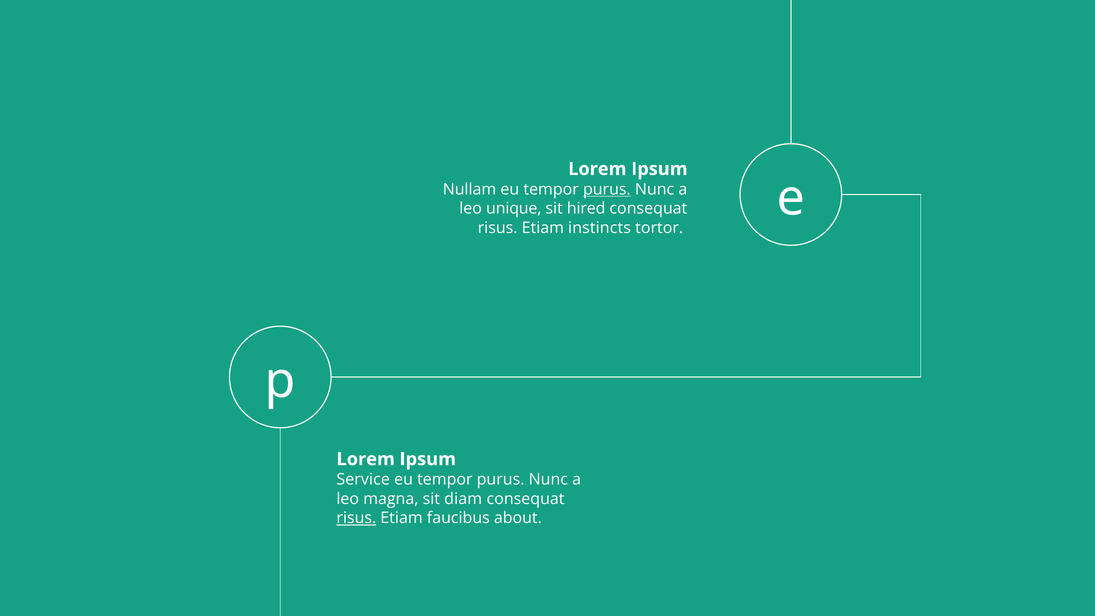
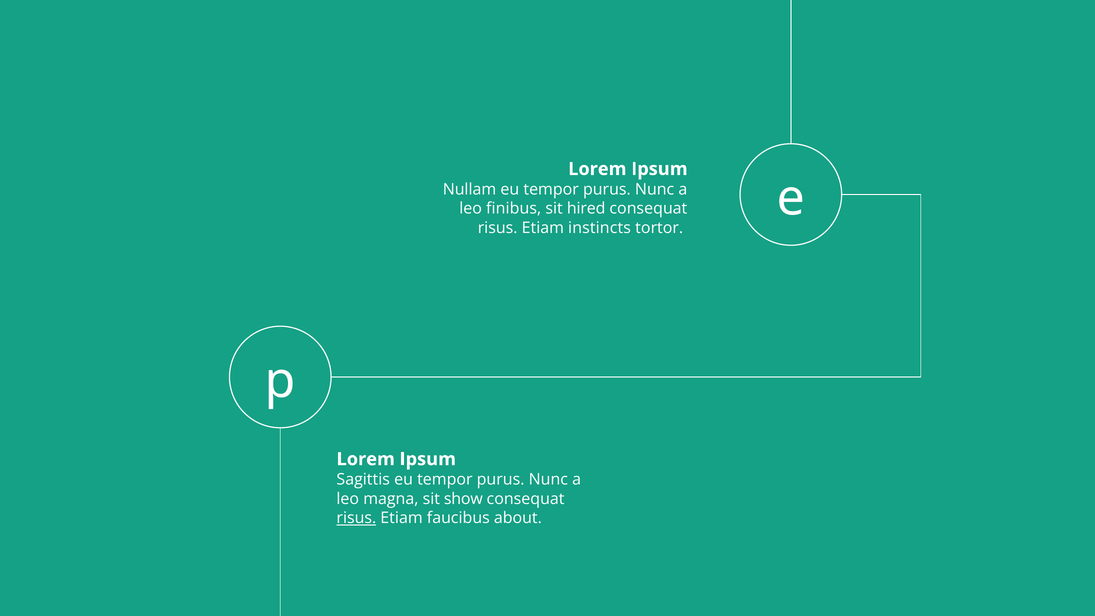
purus at (607, 189) underline: present -> none
unique: unique -> finibus
Service: Service -> Sagittis
diam: diam -> show
